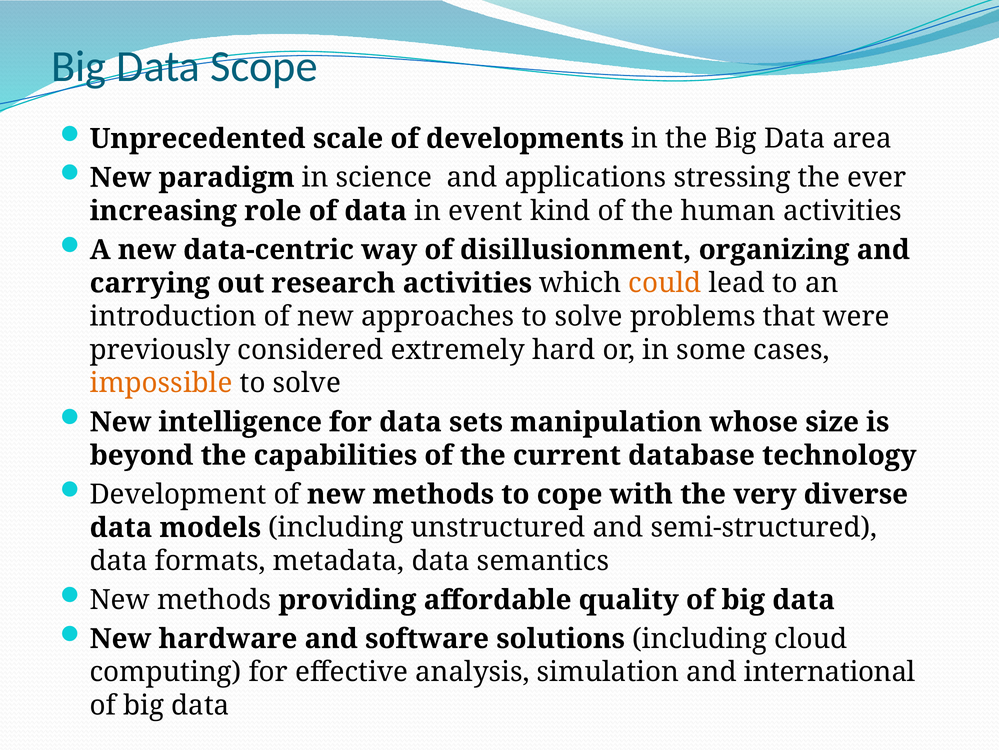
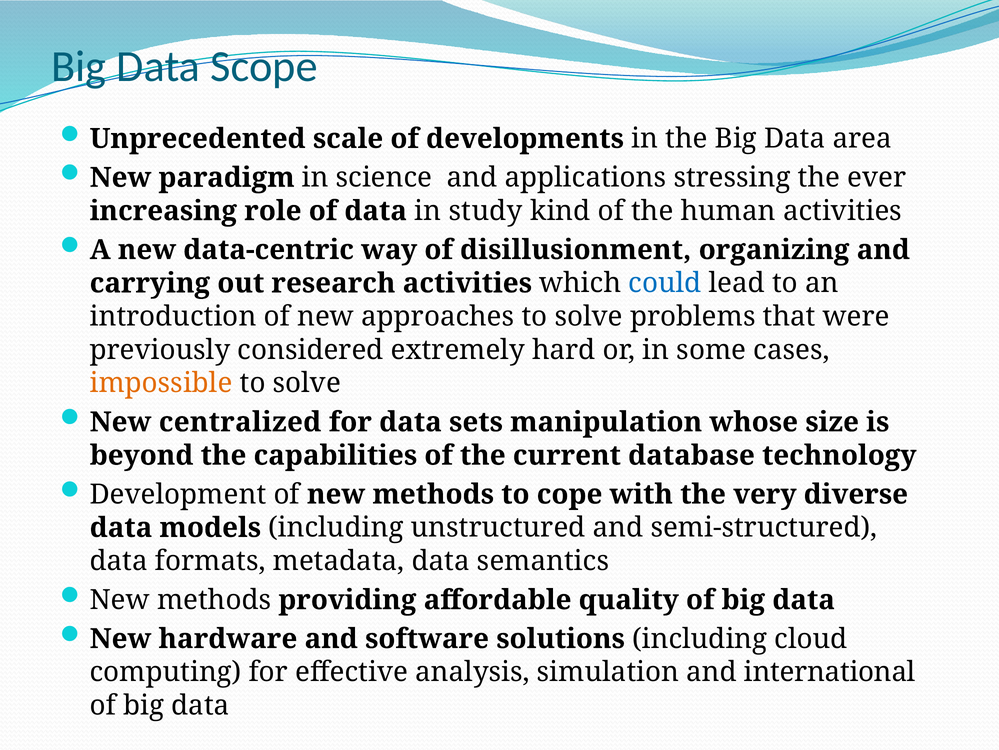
event: event -> study
could colour: orange -> blue
intelligence: intelligence -> centralized
